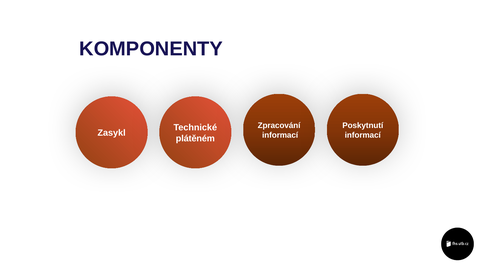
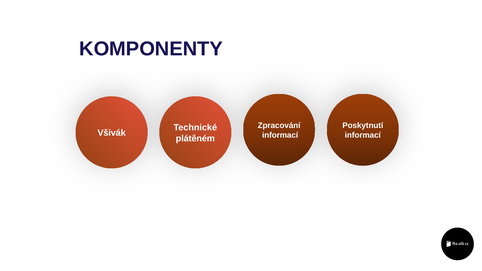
Zasykl: Zasykl -> Všivák
